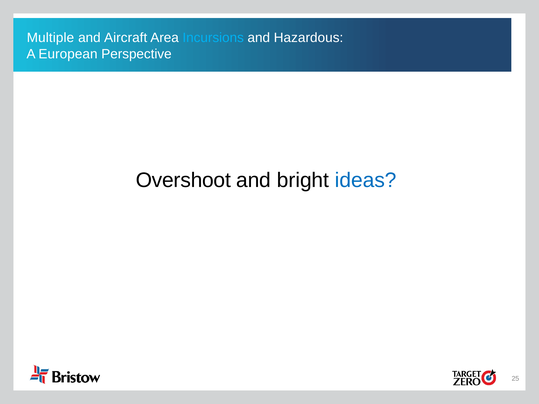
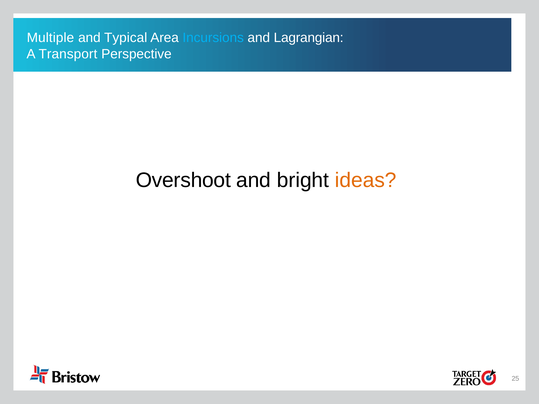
Aircraft: Aircraft -> Typical
Hazardous: Hazardous -> Lagrangian
European: European -> Transport
ideas colour: blue -> orange
